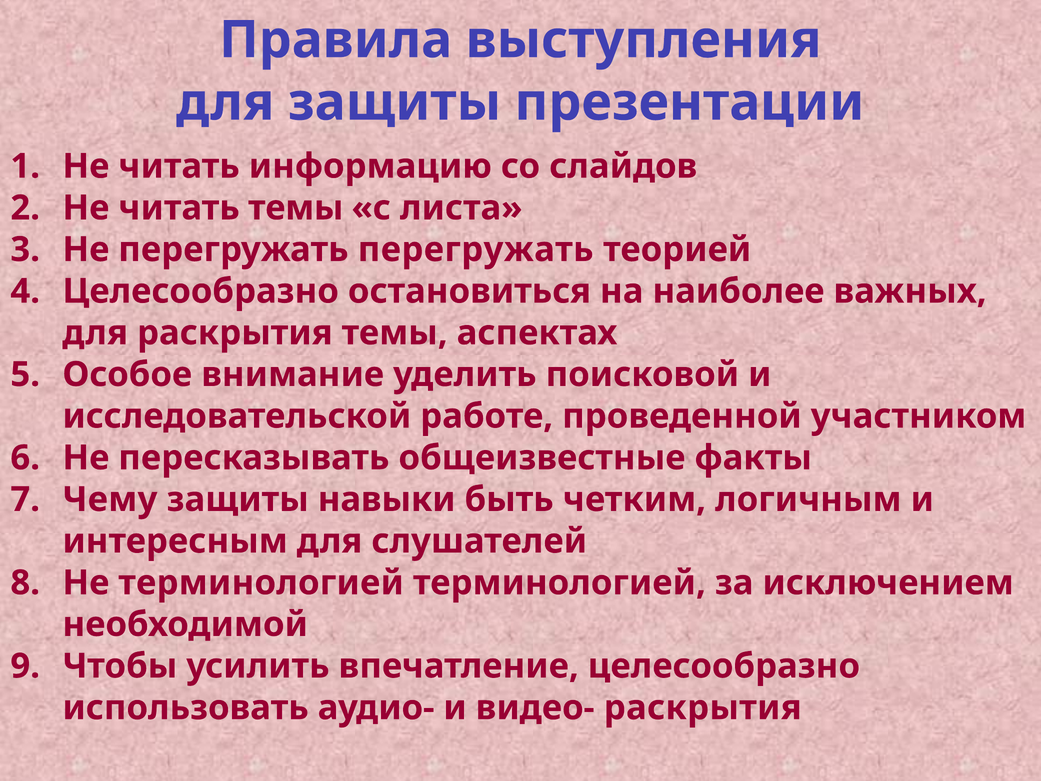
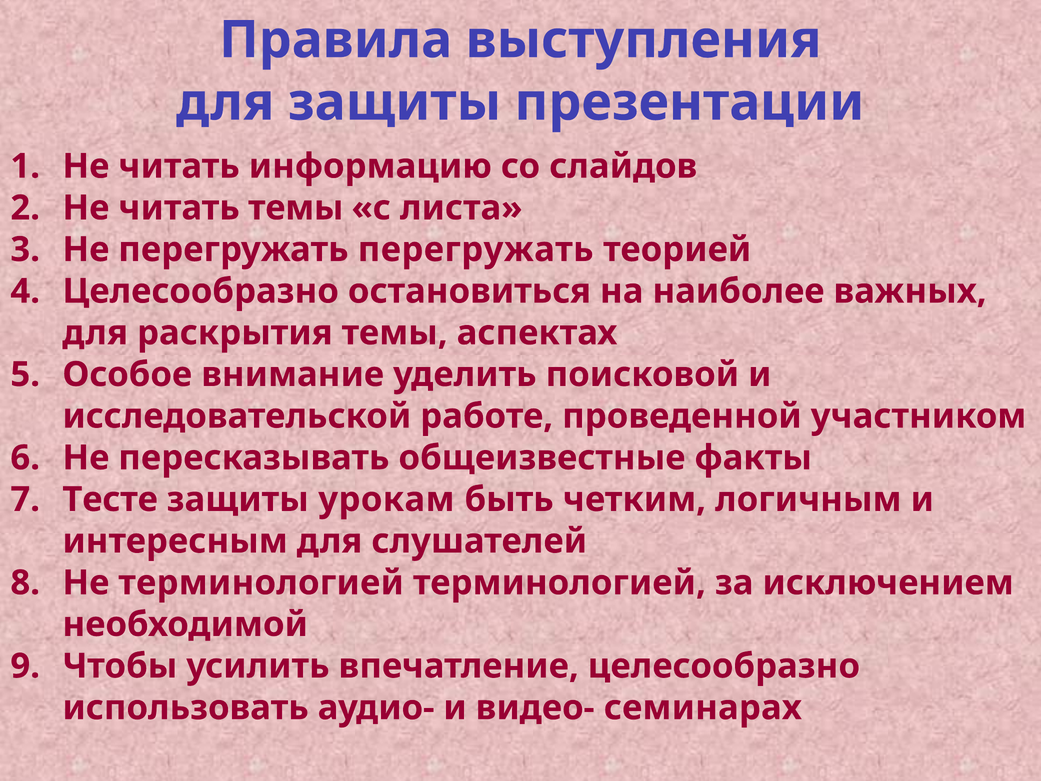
Чему: Чему -> Тесте
навыки: навыки -> урокам
видео- раскрытия: раскрытия -> семинарах
